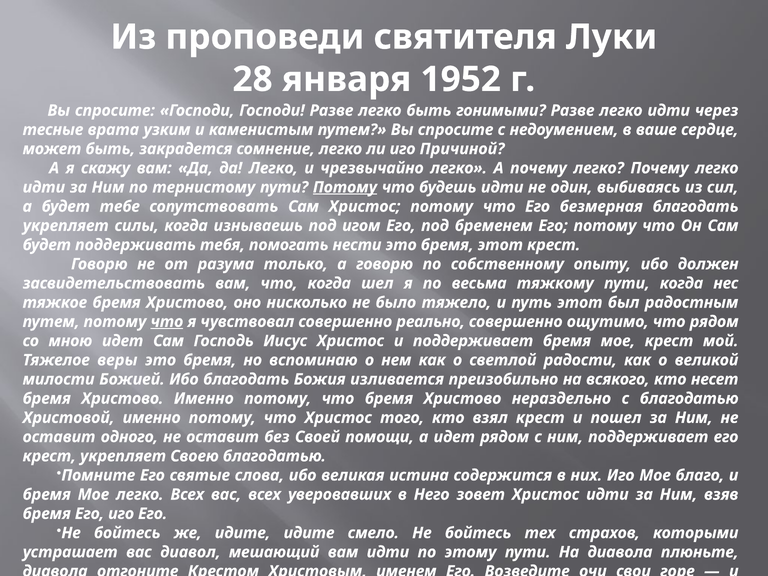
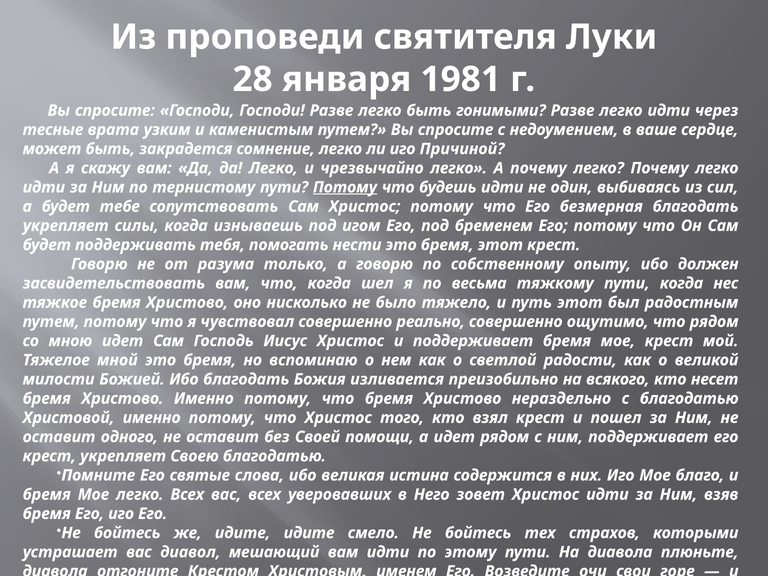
1952: 1952 -> 1981
что at (167, 322) underline: present -> none
веры: веры -> мной
